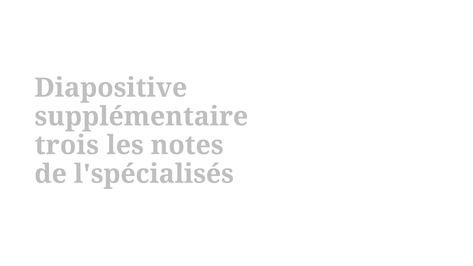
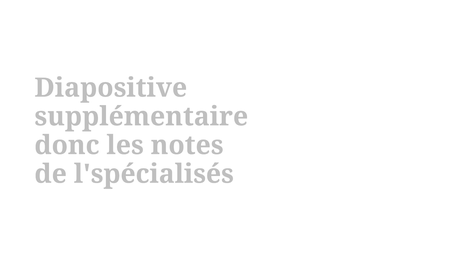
trois: trois -> donc
